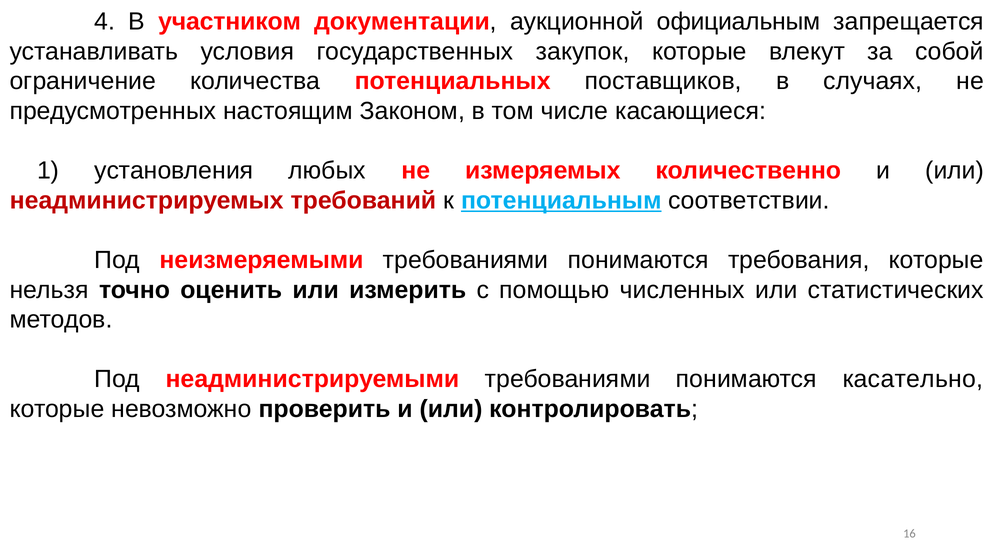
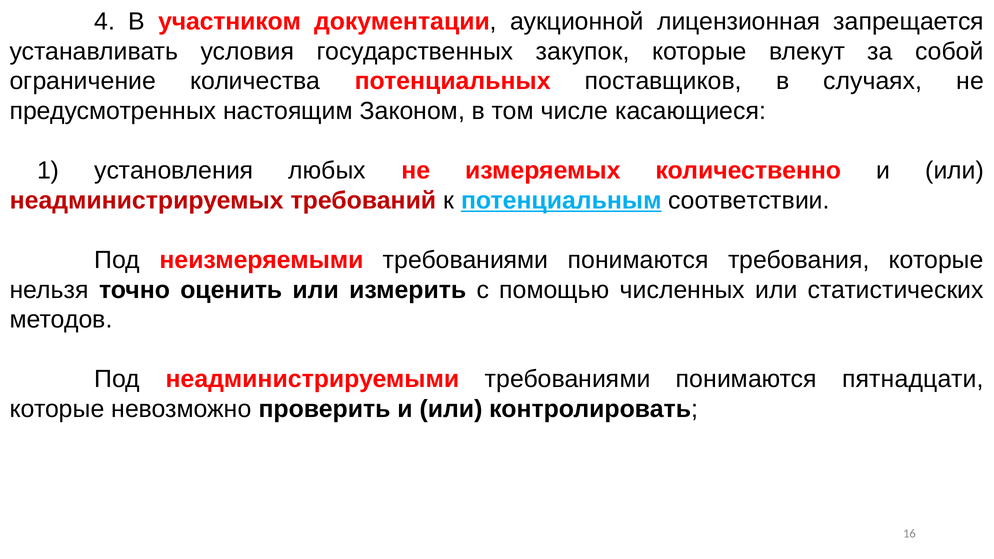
официальным: официальным -> лицензионная
касательно: касательно -> пятнадцати
